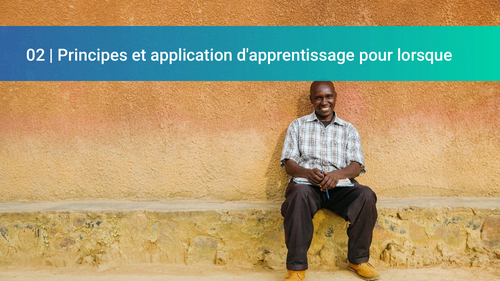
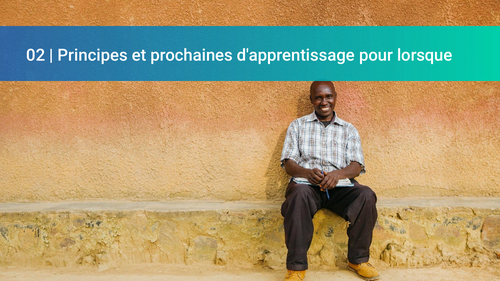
application: application -> prochaines
